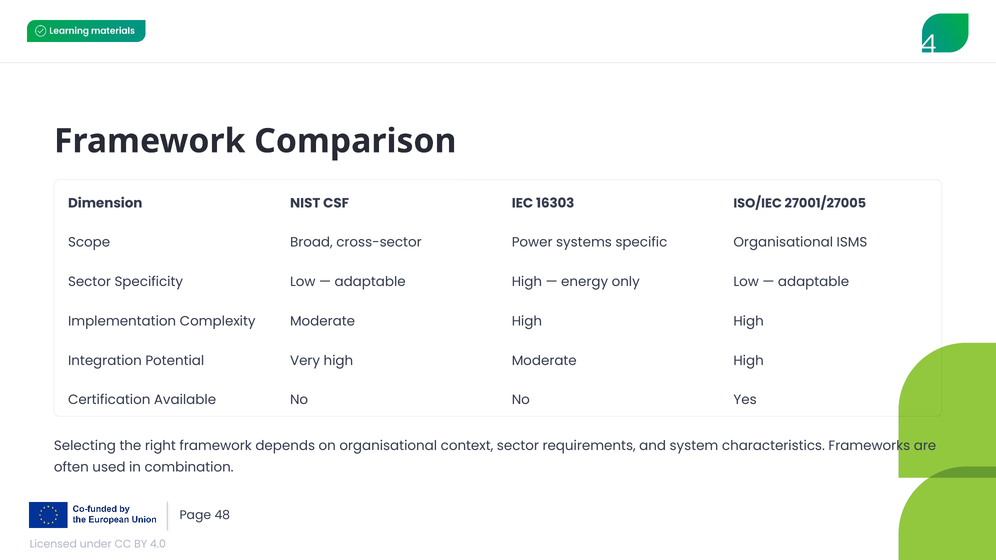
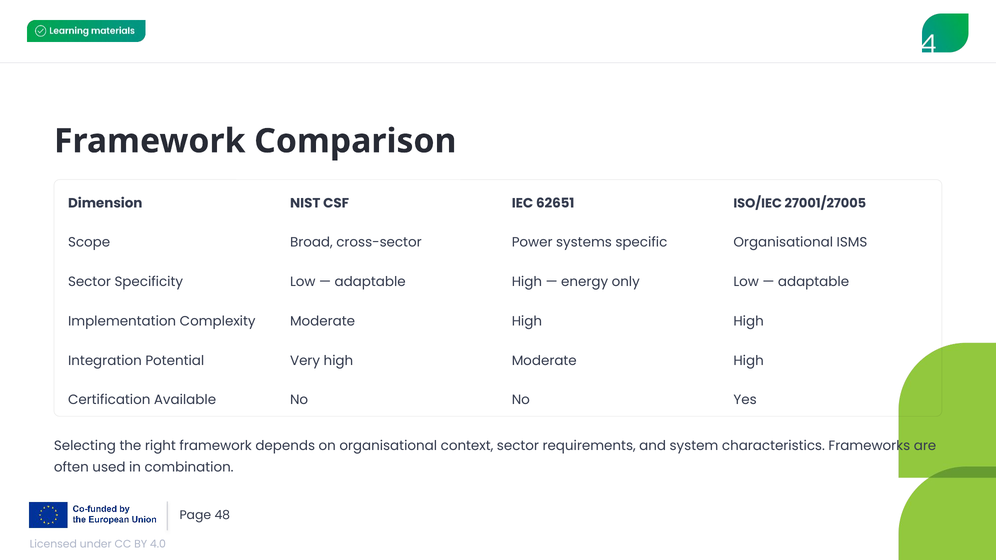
16303: 16303 -> 62651
